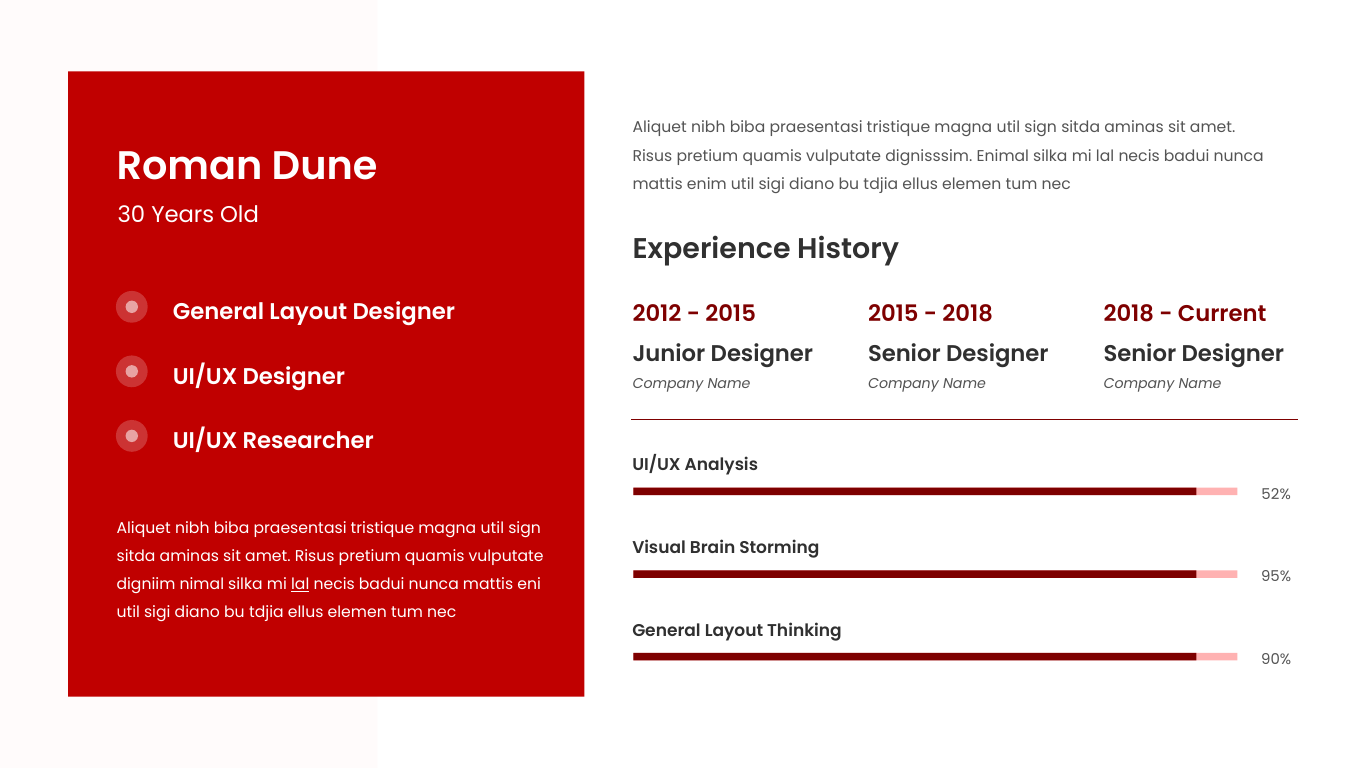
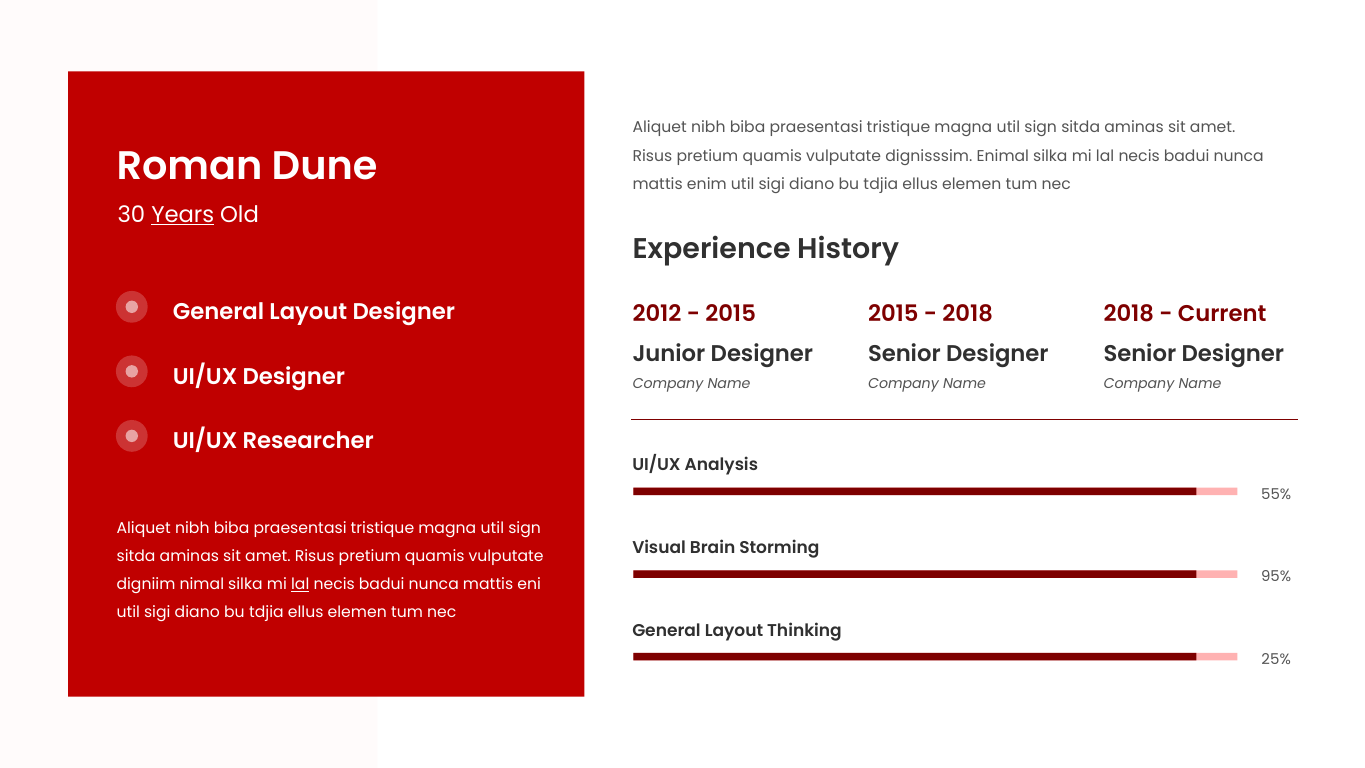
Years underline: none -> present
52%: 52% -> 55%
90%: 90% -> 25%
